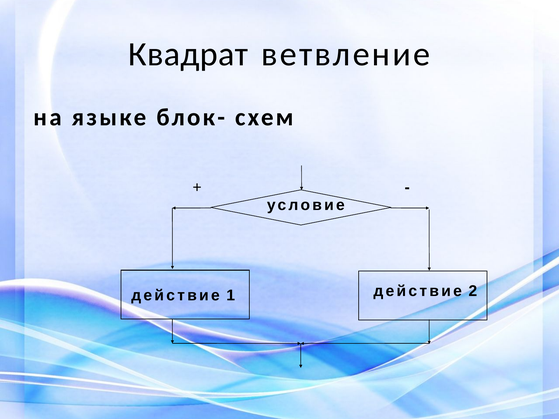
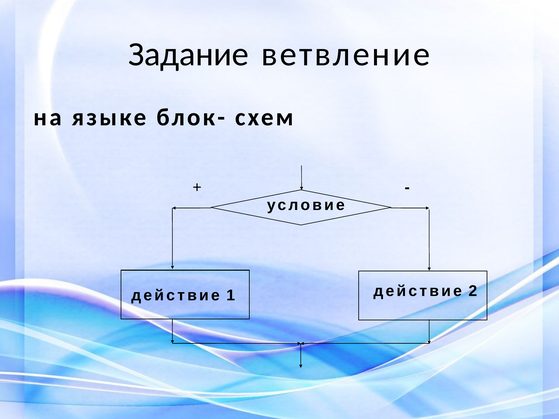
Квадрат: Квадрат -> Задание
